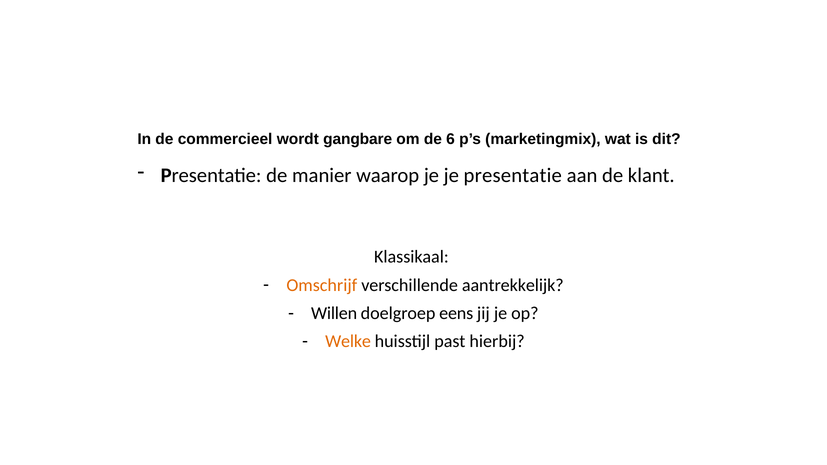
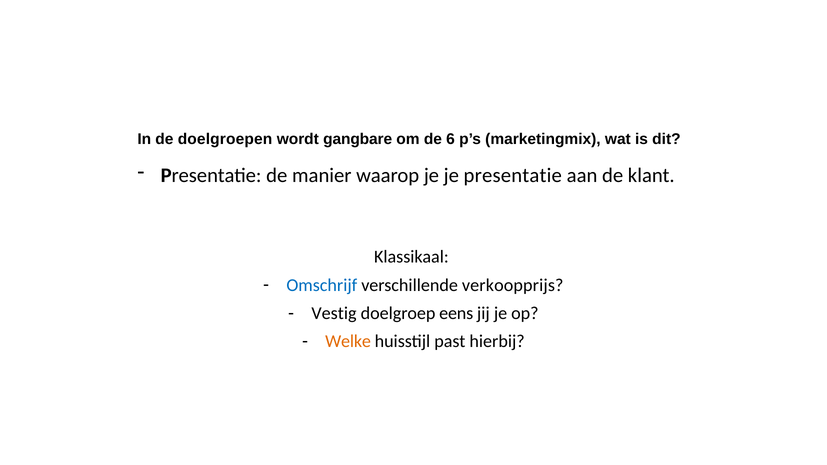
commercieel: commercieel -> doelgroepen
Omschrijf colour: orange -> blue
aantrekkelijk: aantrekkelijk -> verkoopprijs
Willen: Willen -> Vestig
